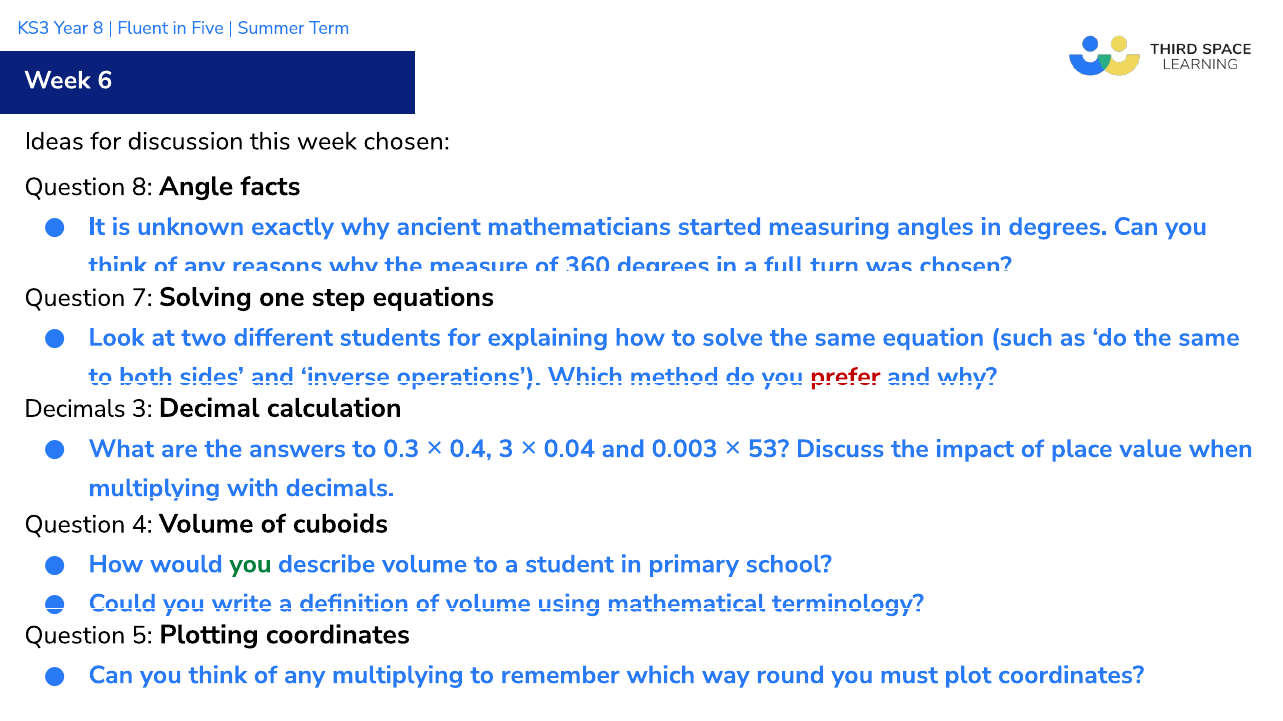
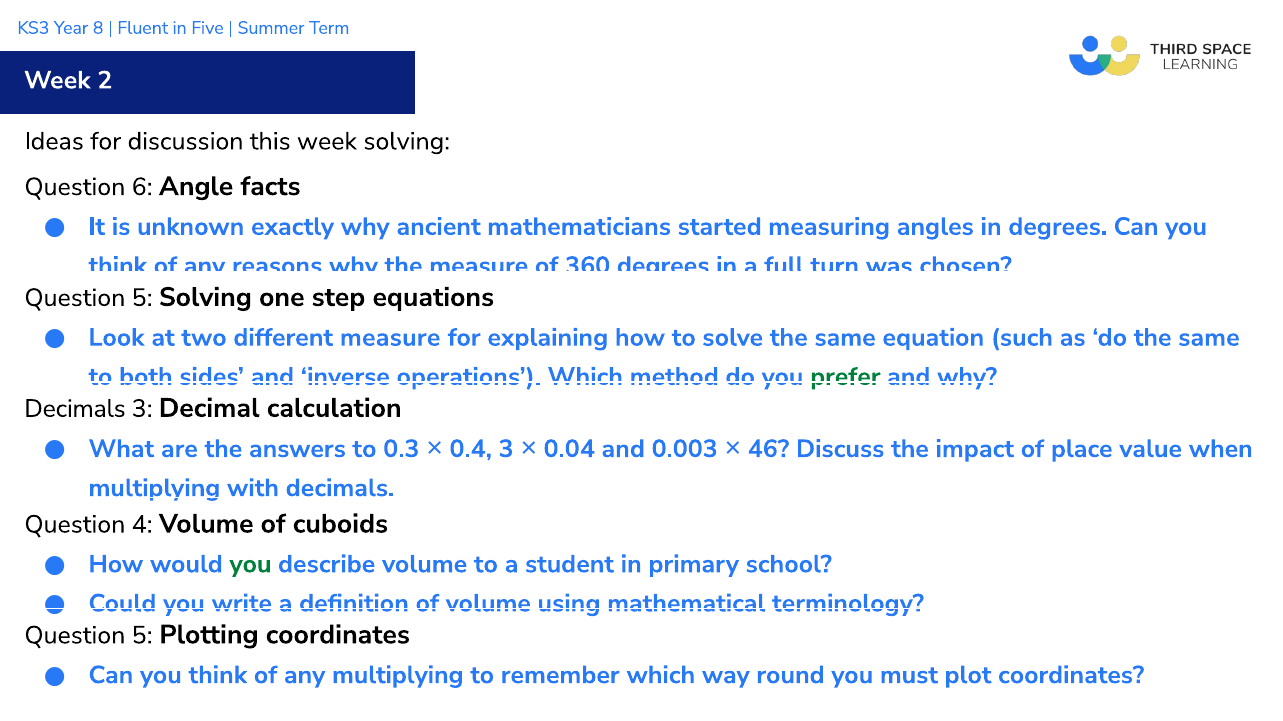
6: 6 -> 2
week chosen: chosen -> solving
Question 8: 8 -> 6
7 at (142, 298): 7 -> 5
different students: students -> measure
prefer colour: red -> green
53: 53 -> 46
